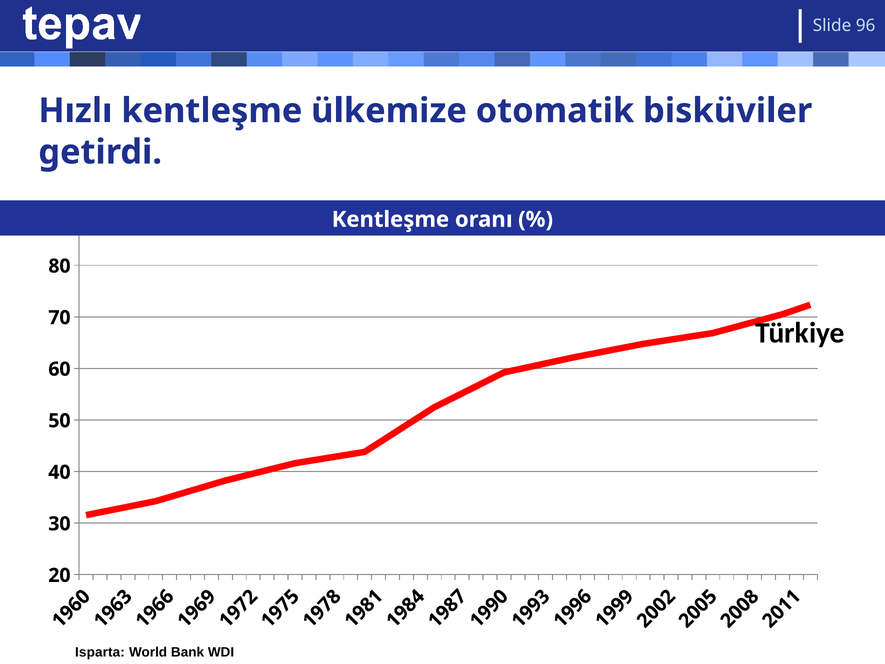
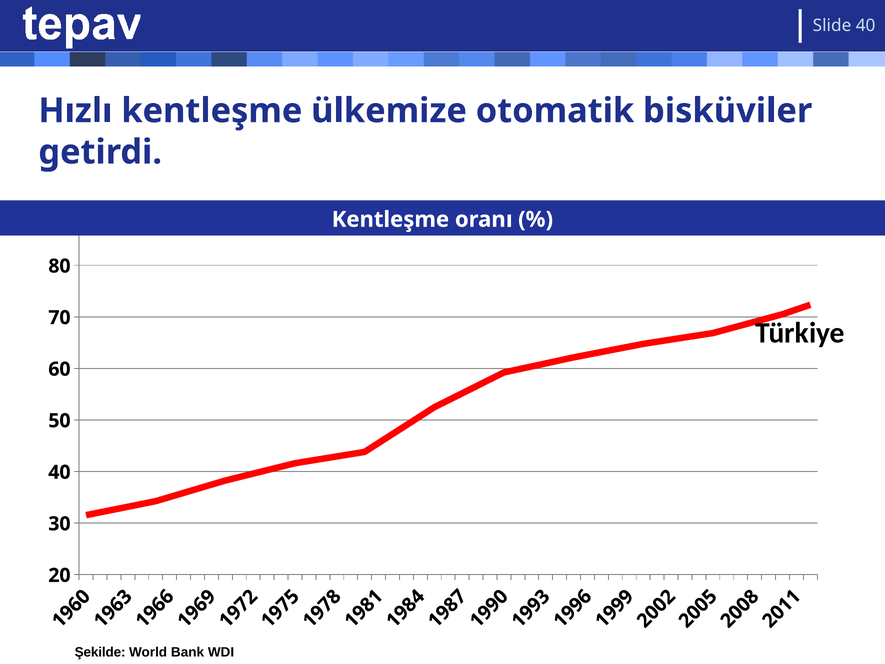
Slide 96: 96 -> 40
Isparta: Isparta -> Şekilde
